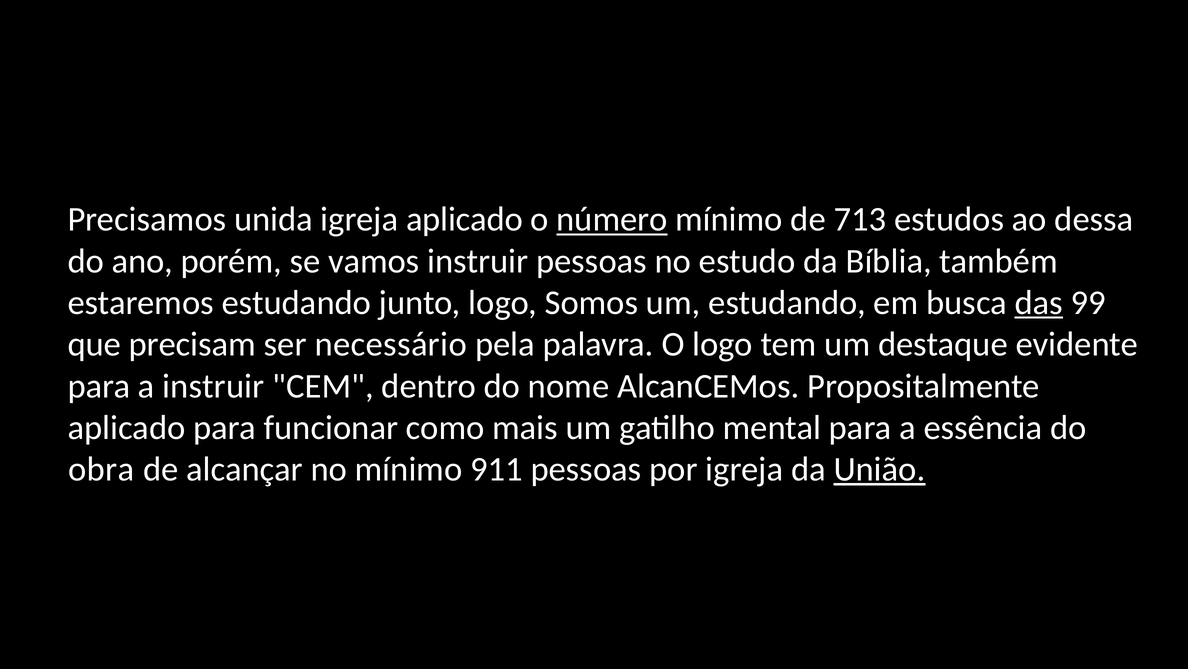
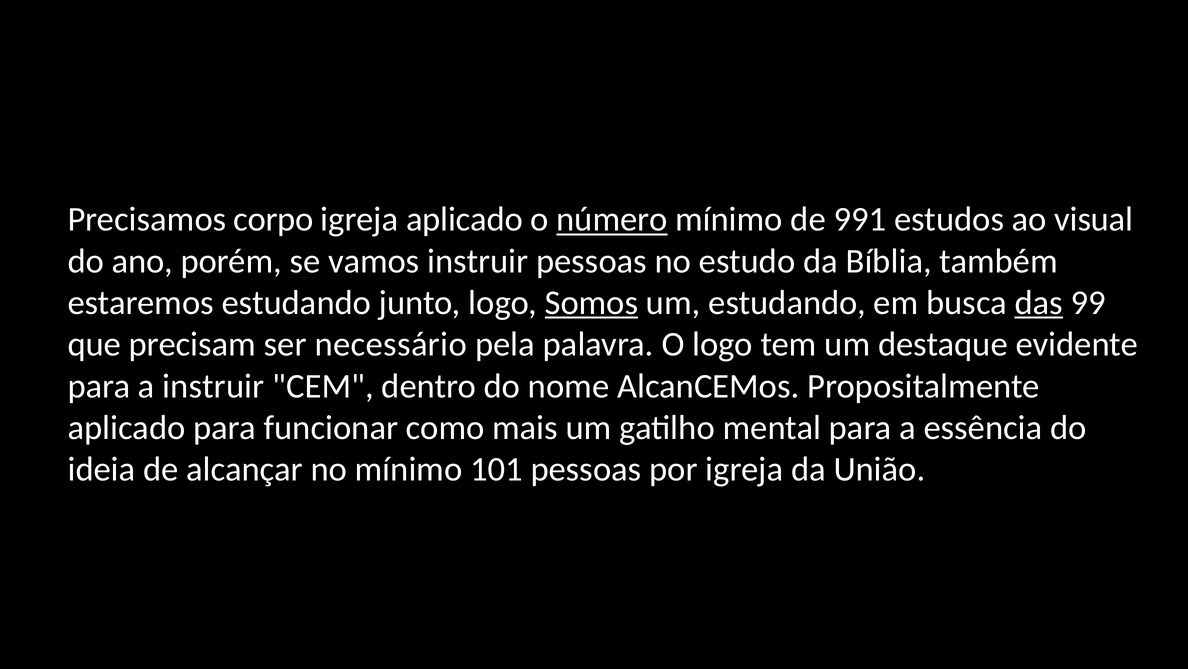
unida: unida -> corpo
713: 713 -> 991
dessa: dessa -> visual
Somos underline: none -> present
obra: obra -> ideia
911: 911 -> 101
União underline: present -> none
